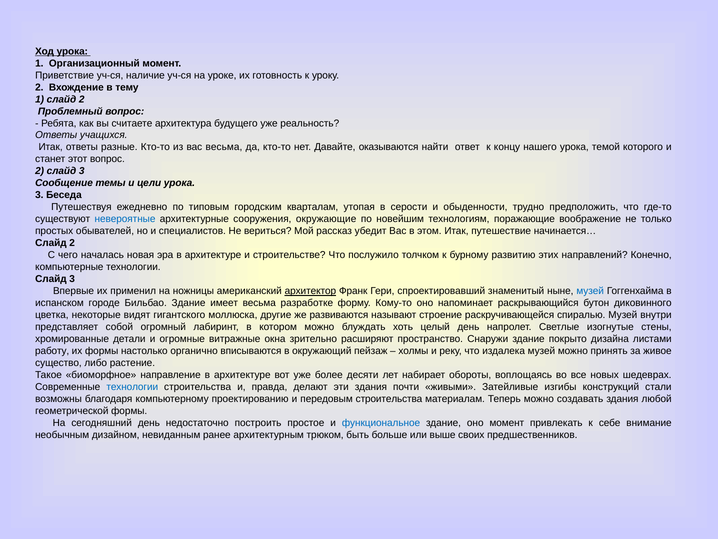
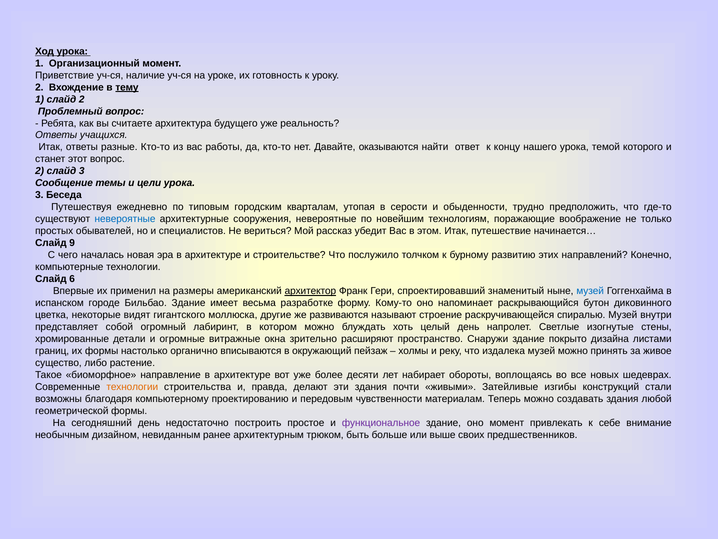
тему underline: none -> present
вас весьма: весьма -> работы
сооружения окружающие: окружающие -> невероятные
2 at (72, 243): 2 -> 9
3 at (72, 279): 3 -> 6
ножницы: ножницы -> размеры
работу: работу -> границ
технологии at (132, 387) colour: blue -> orange
передовым строительства: строительства -> чувственности
функциональное colour: blue -> purple
